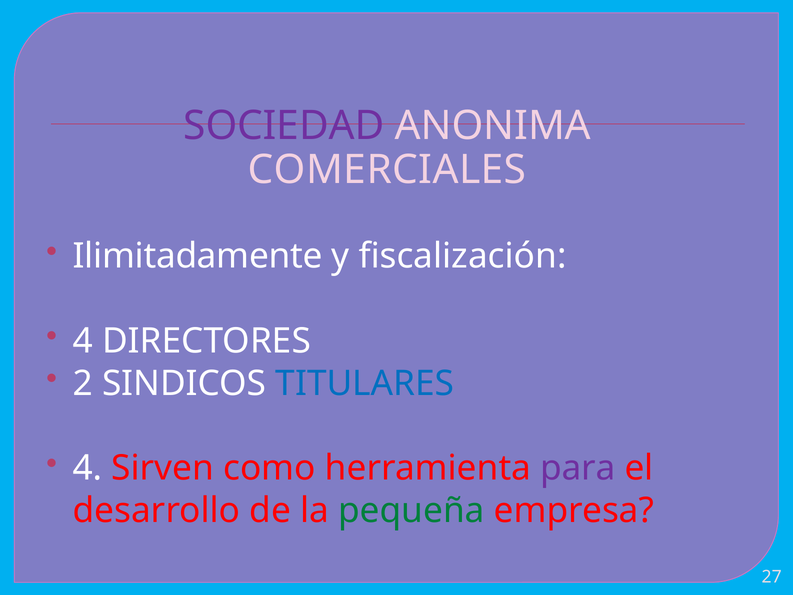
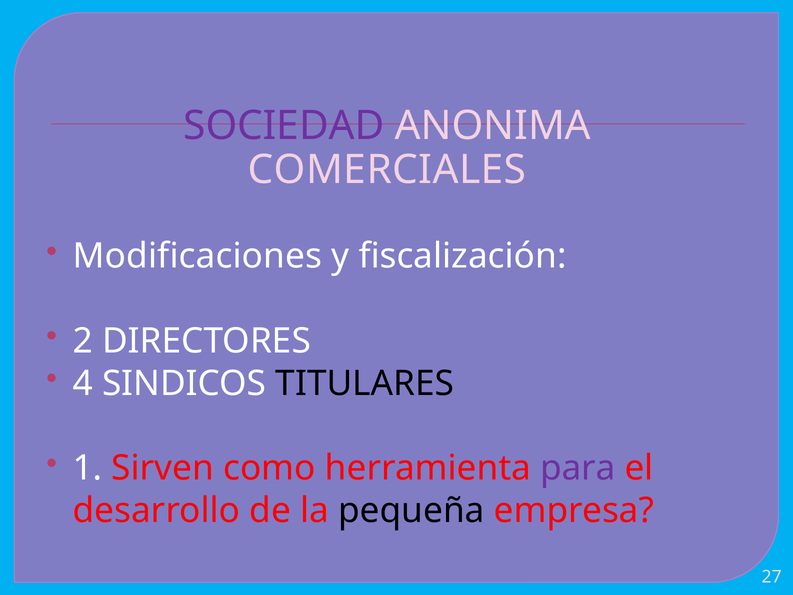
Ilimitadamente: Ilimitadamente -> Modificaciones
4 at (83, 341): 4 -> 2
2: 2 -> 4
TITULARES colour: blue -> black
4 at (88, 468): 4 -> 1
pequeña colour: green -> black
